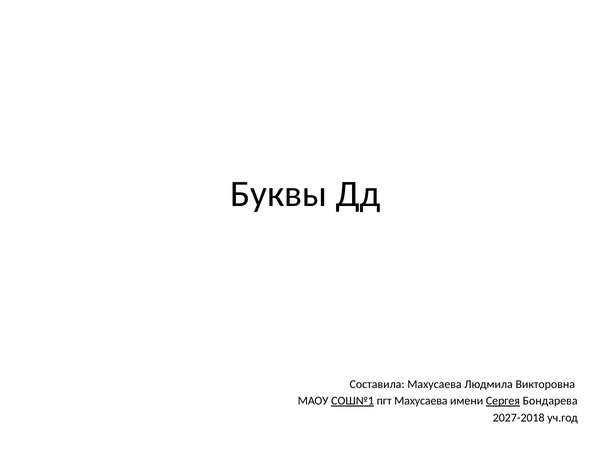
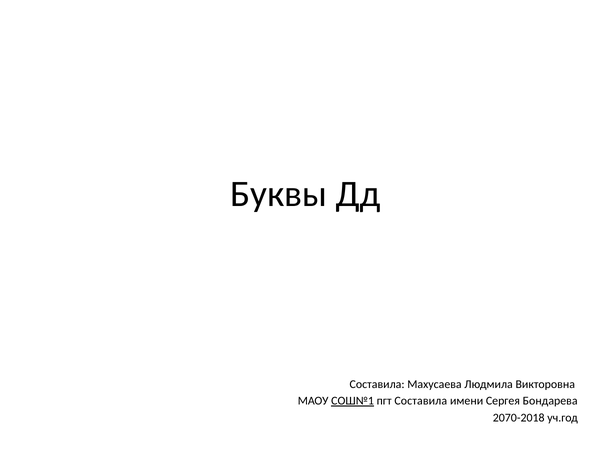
пгт Махусаева: Махусаева -> Составила
Сергея underline: present -> none
2027-2018: 2027-2018 -> 2070-2018
